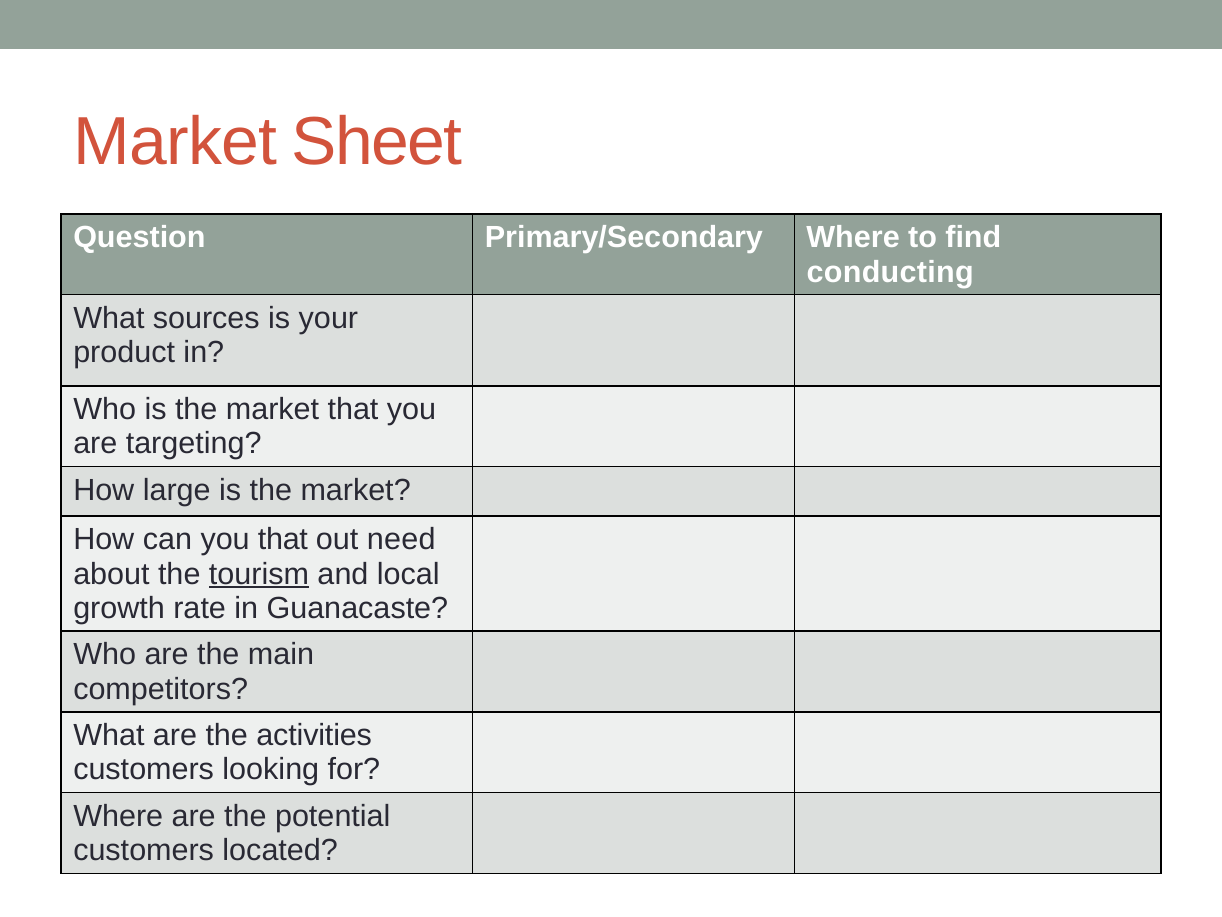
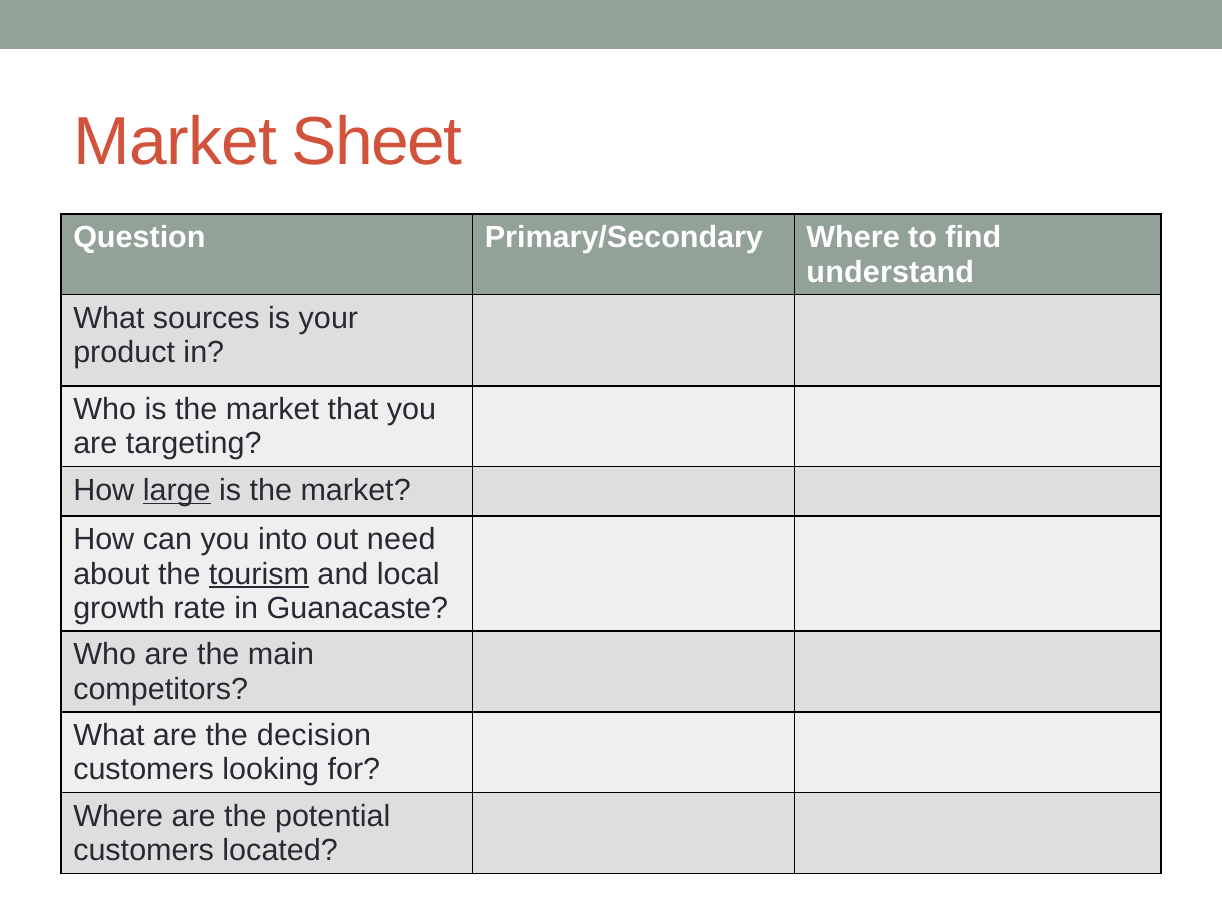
conducting: conducting -> understand
large underline: none -> present
you that: that -> into
activities: activities -> decision
